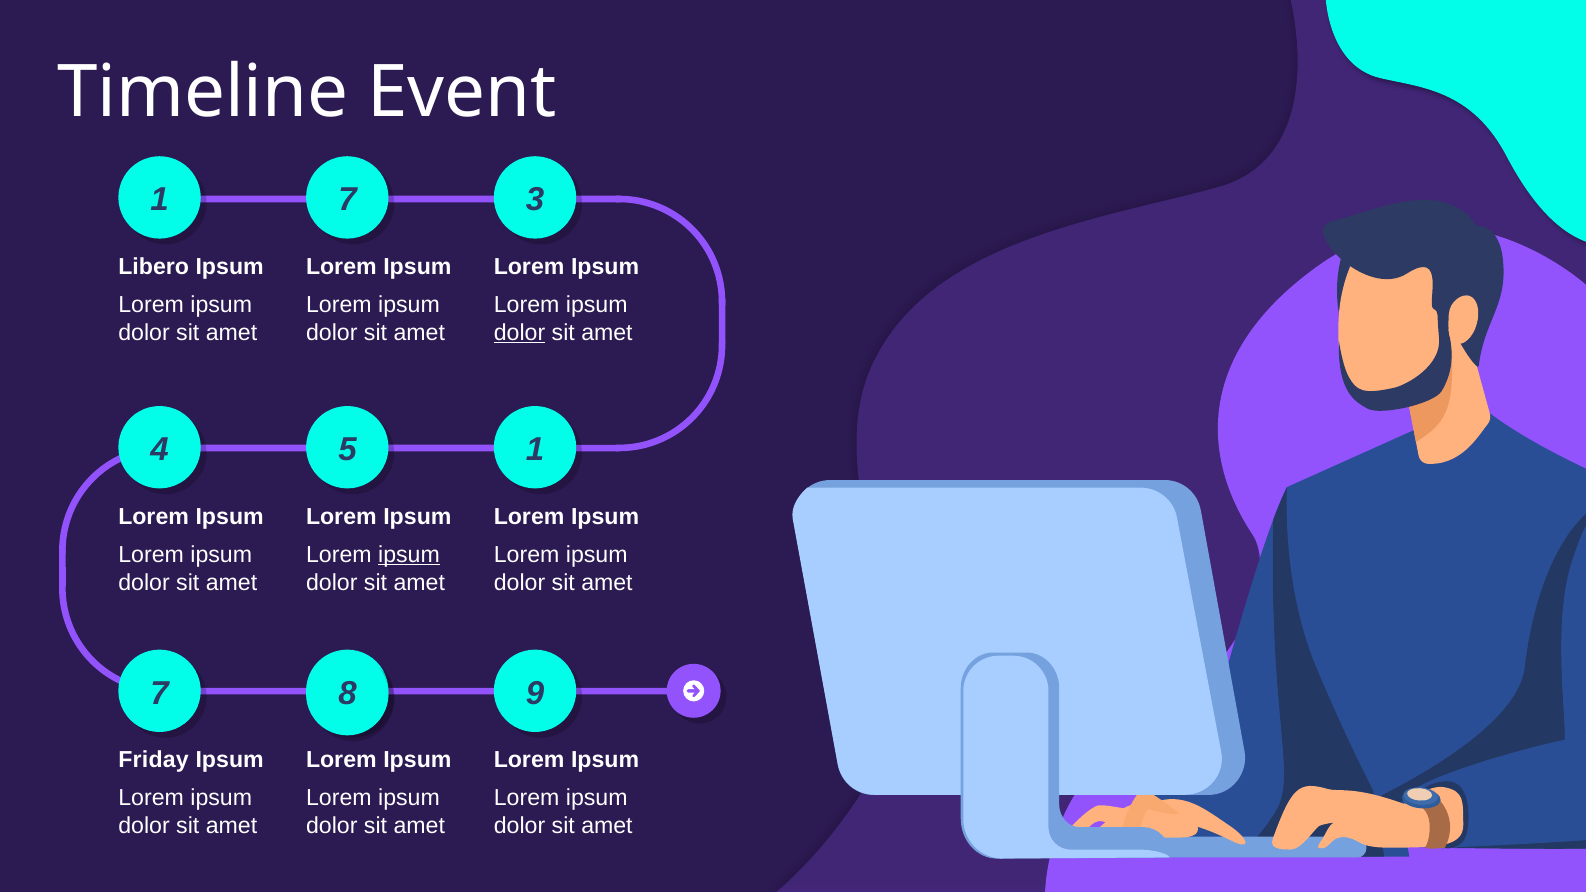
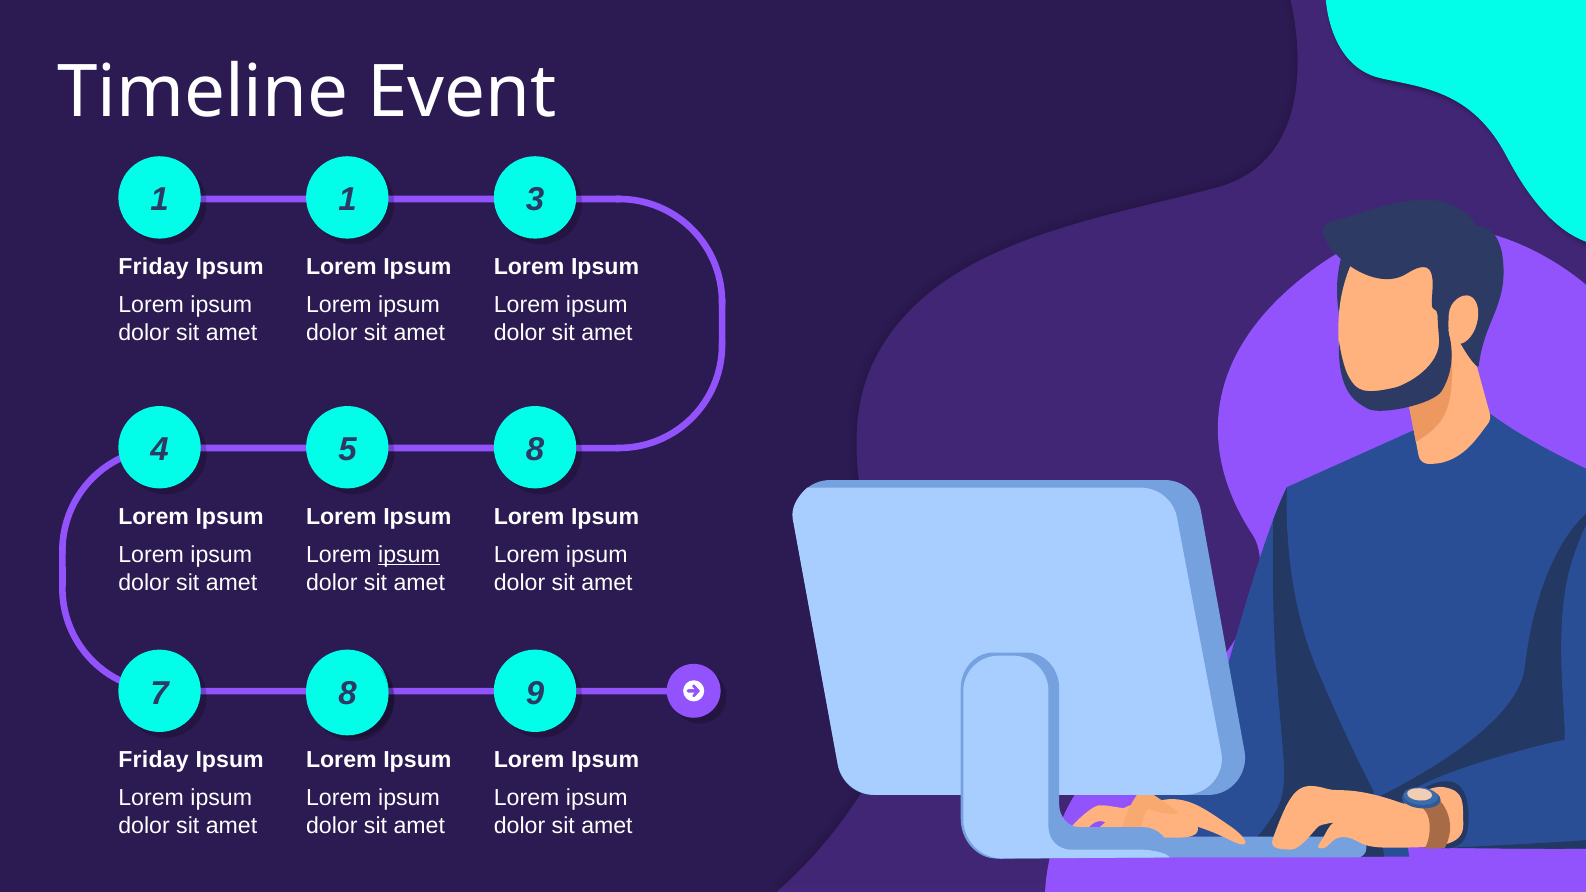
7 at (347, 200): 7 -> 1
Libero at (154, 267): Libero -> Friday
dolor at (520, 333) underline: present -> none
5 1: 1 -> 8
